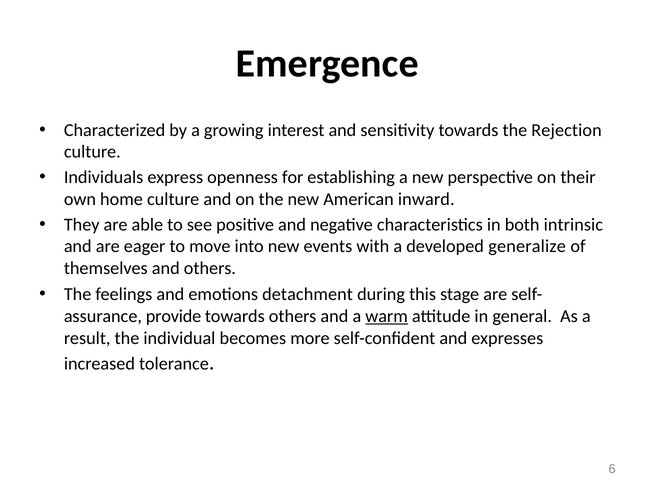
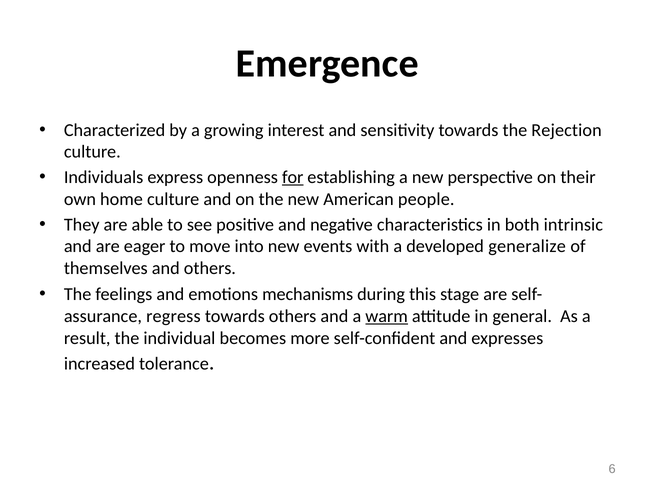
for underline: none -> present
inward: inward -> people
detachment: detachment -> mechanisms
provide: provide -> regress
